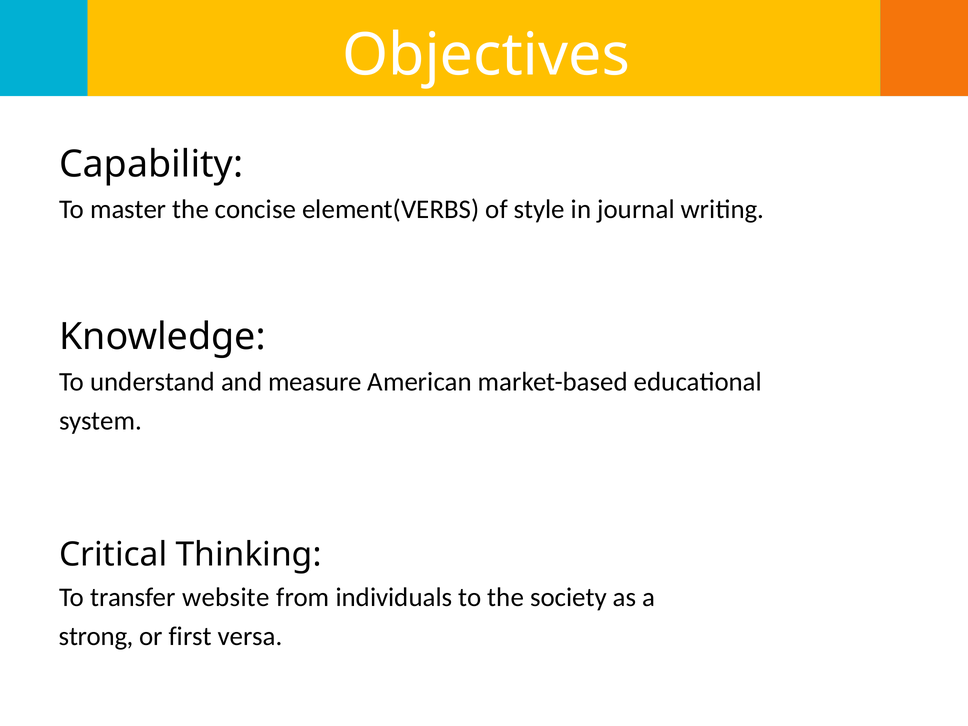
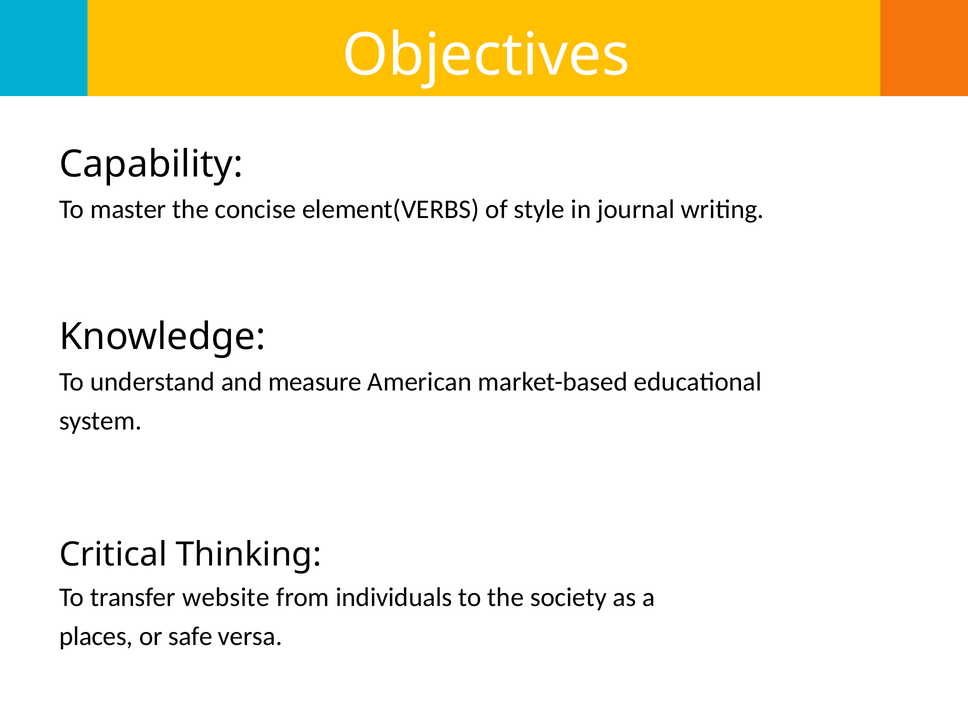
strong: strong -> places
first: first -> safe
